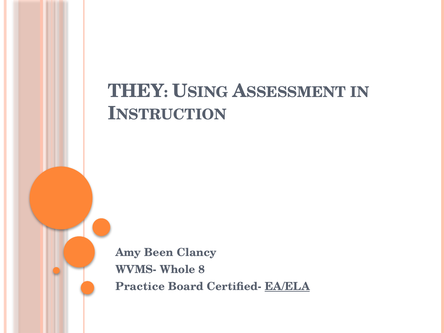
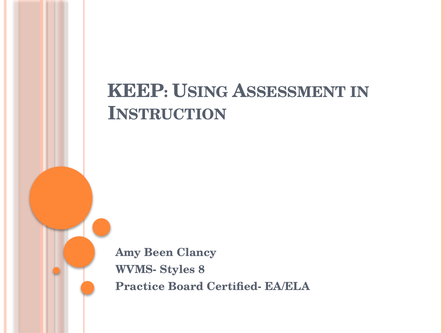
THEY: THEY -> KEEP
Whole: Whole -> Styles
EA/ELA underline: present -> none
